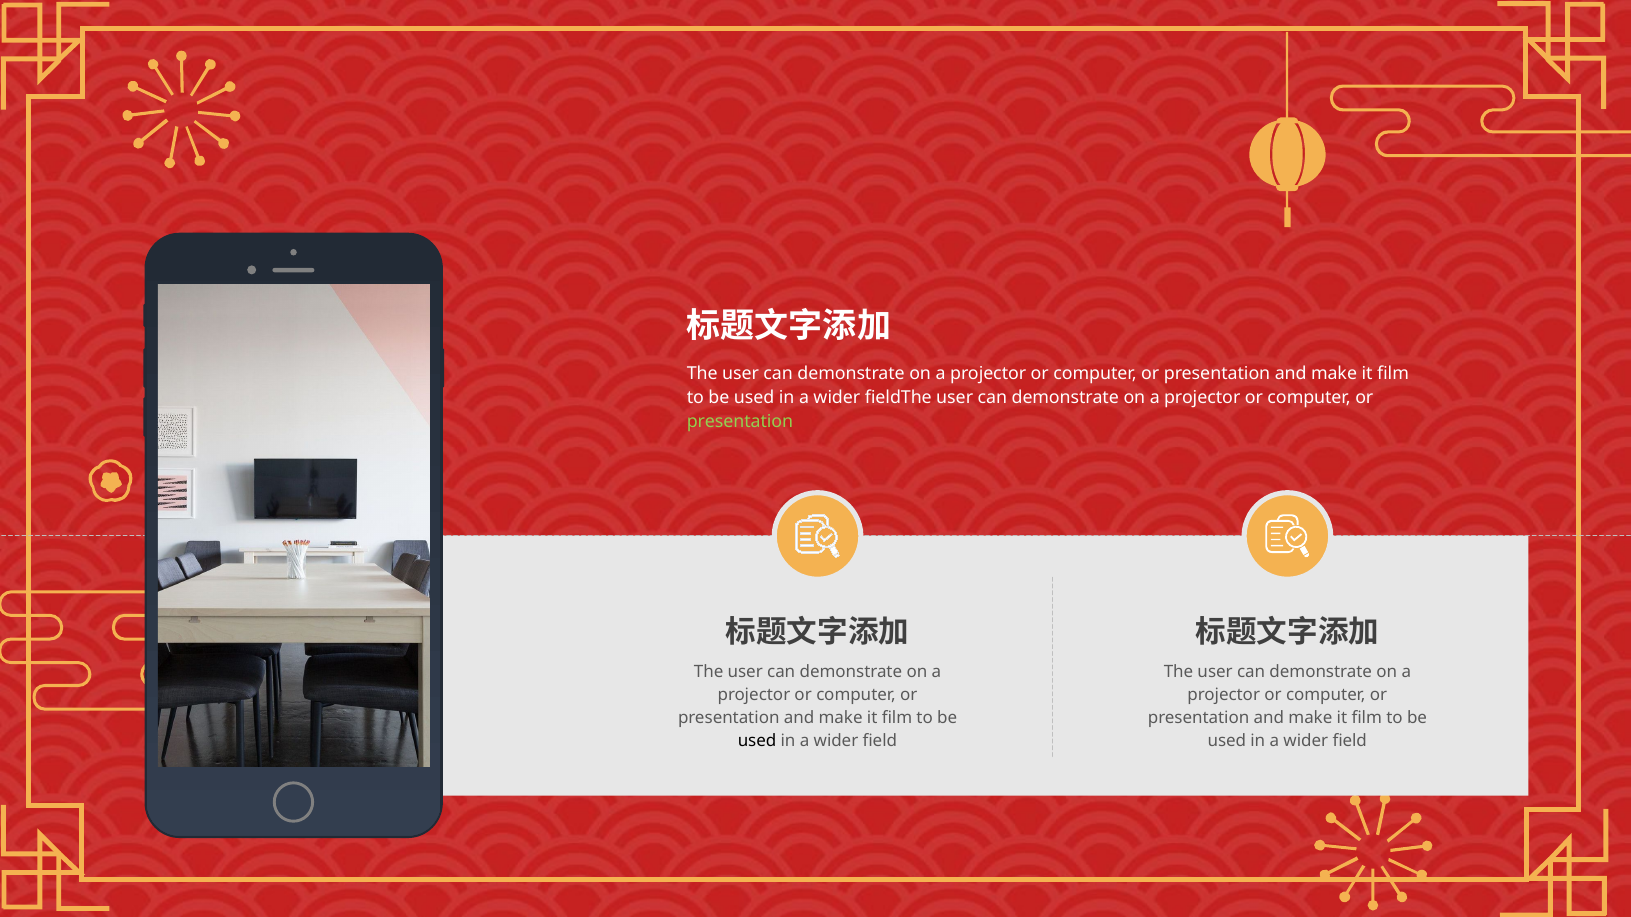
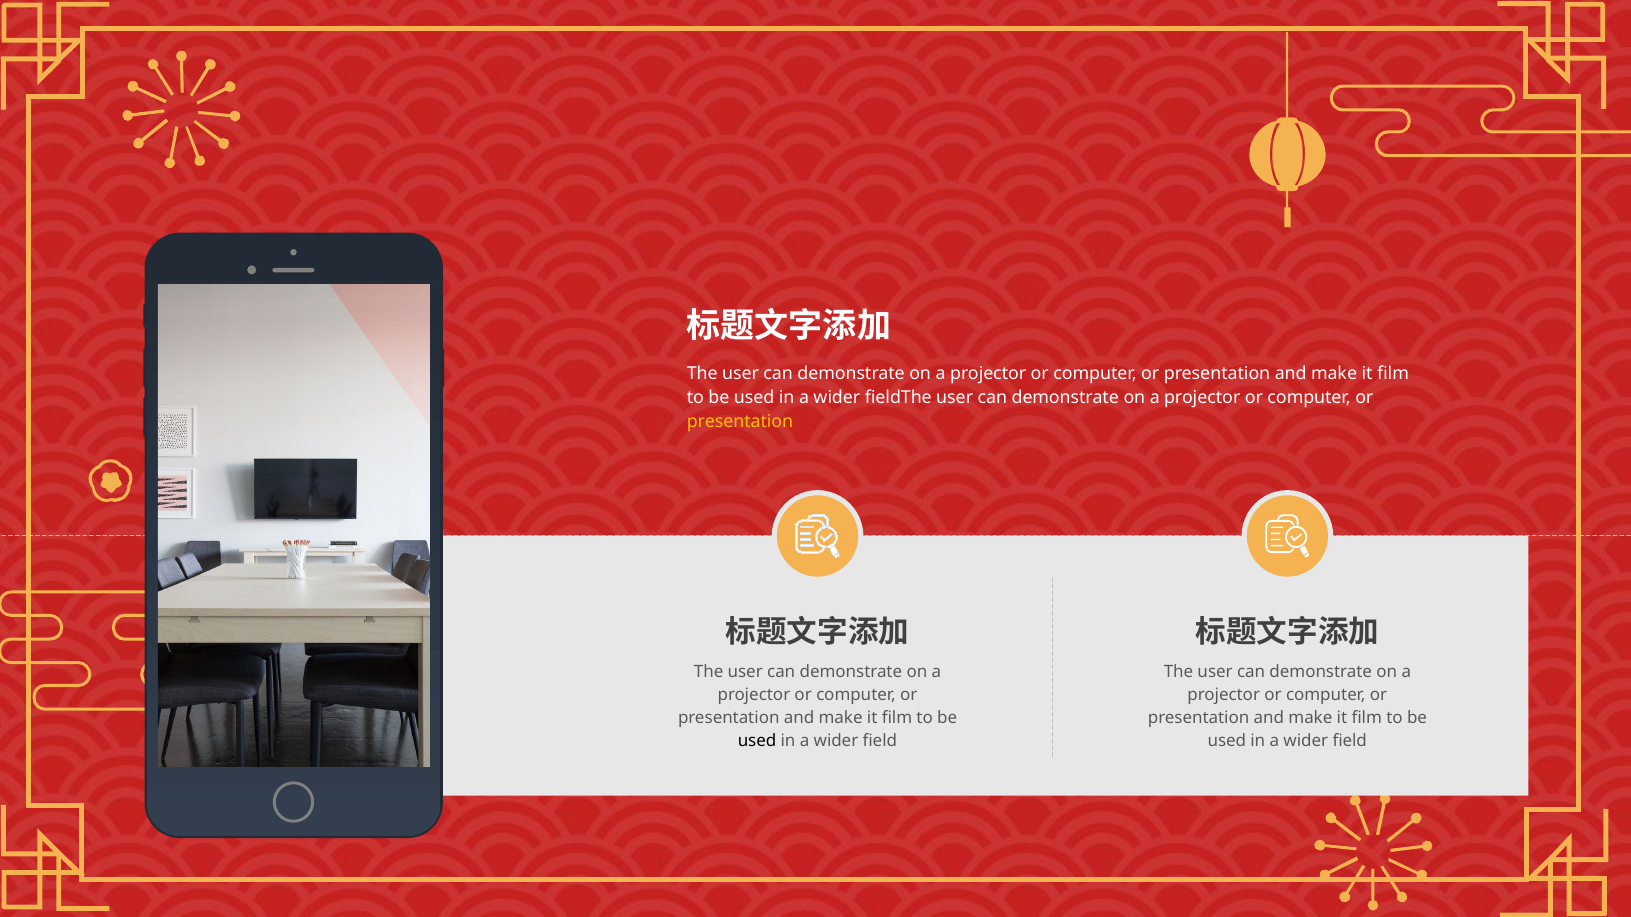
presentation at (740, 422) colour: light green -> yellow
